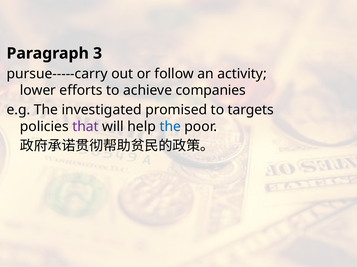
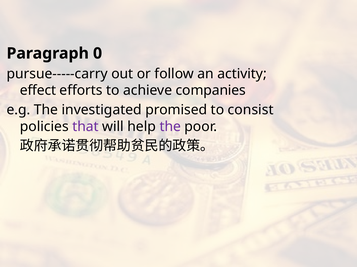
3: 3 -> 0
lower: lower -> effect
targets: targets -> consist
the at (170, 127) colour: blue -> purple
